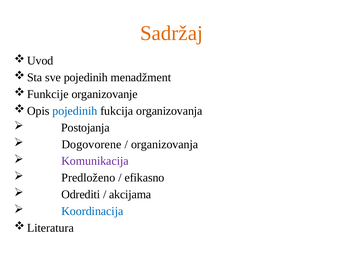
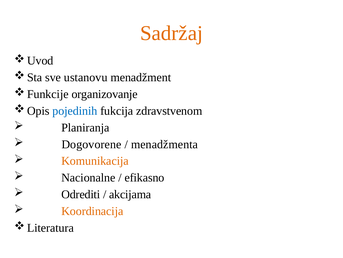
sve pojedinih: pojedinih -> ustanovu
fukcija organizovanja: organizovanja -> zdravstvenom
Postojanja: Postojanja -> Planiranja
organizovanja at (165, 144): organizovanja -> menadžmenta
Komunikacija colour: purple -> orange
Predloženo: Predloženo -> Nacionalne
Koordinacija colour: blue -> orange
